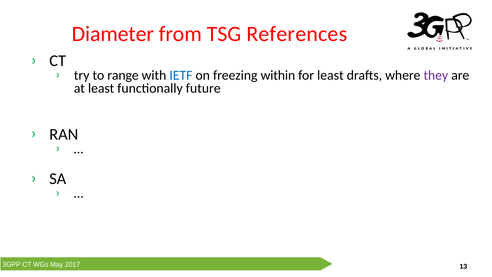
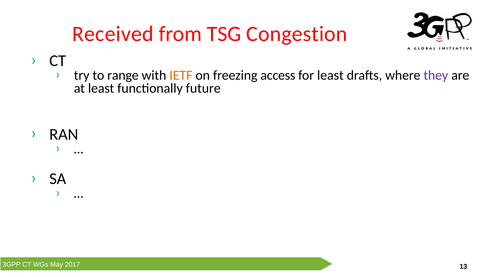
Diameter: Diameter -> Received
References: References -> Congestion
IETF colour: blue -> orange
within: within -> access
